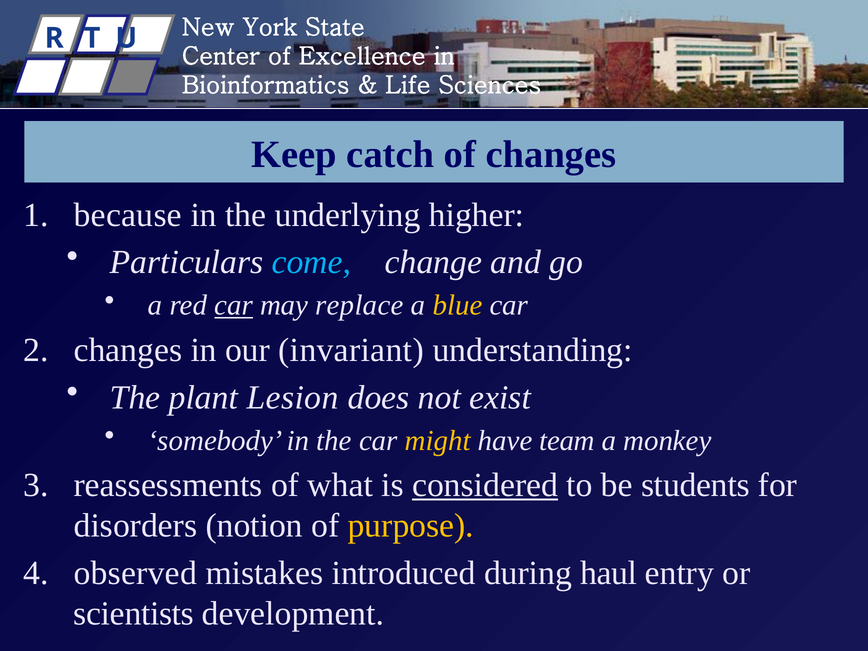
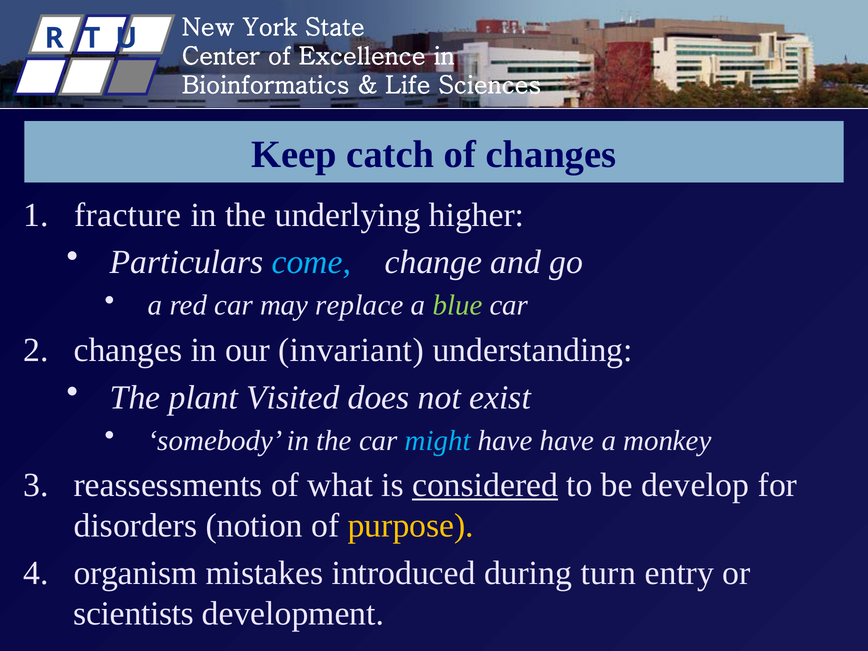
because: because -> fracture
car at (234, 305) underline: present -> none
blue colour: yellow -> light green
Lesion: Lesion -> Visited
might colour: yellow -> light blue
have team: team -> have
students: students -> develop
observed: observed -> organism
haul: haul -> turn
